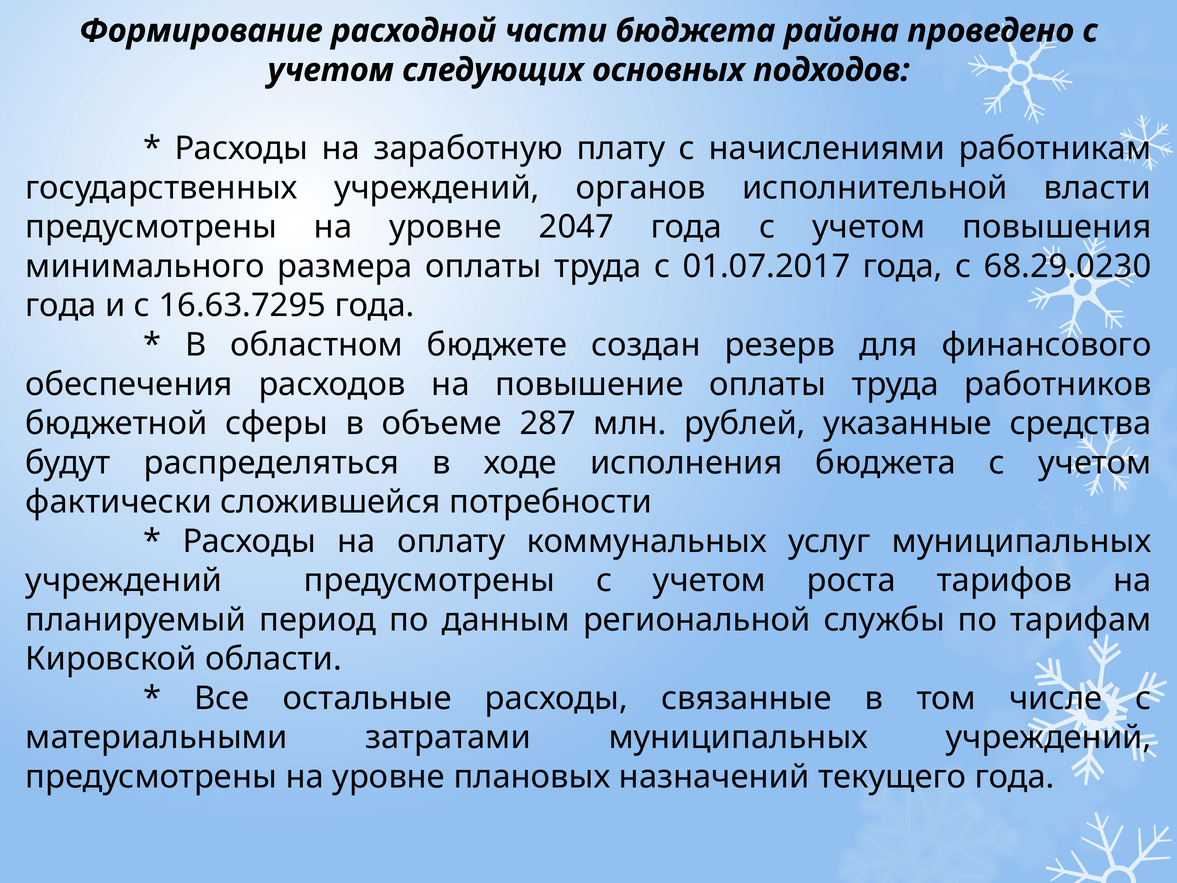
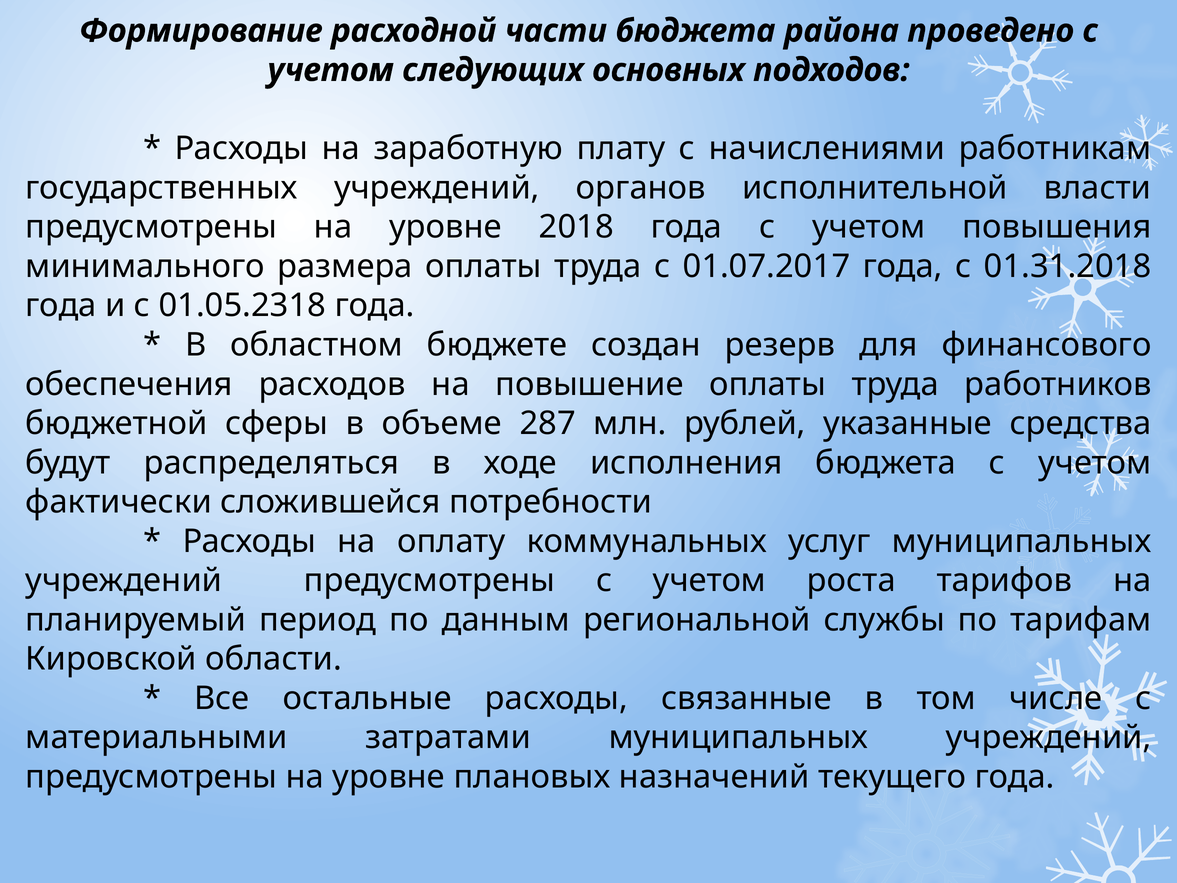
2047: 2047 -> 2018
68.29.0230: 68.29.0230 -> 01.31.2018
16.63.7295: 16.63.7295 -> 01.05.2318
